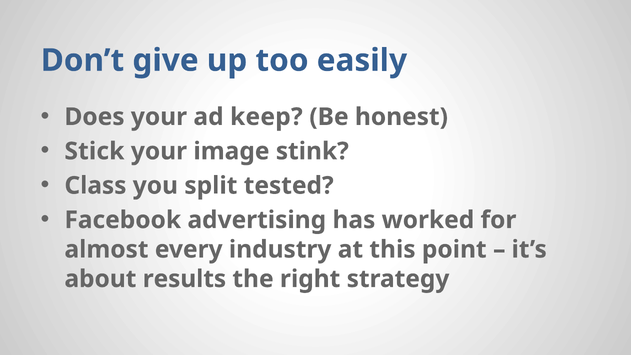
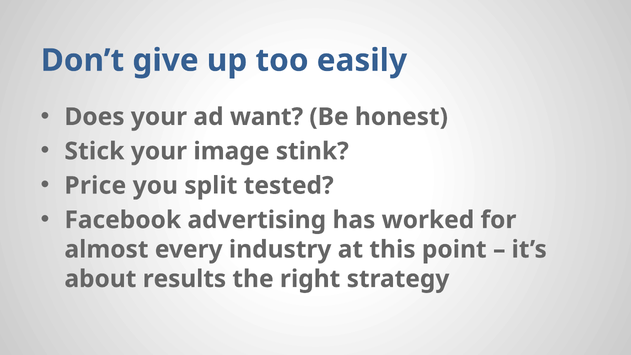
keep: keep -> want
Class: Class -> Price
